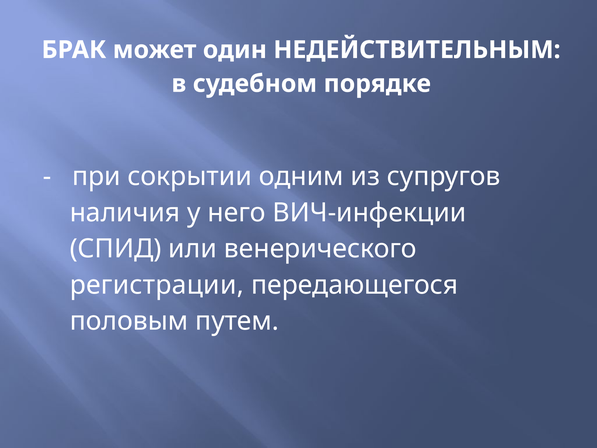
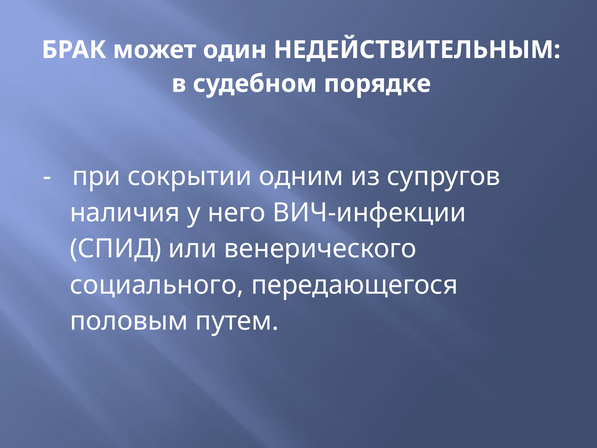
регистрации: регистрации -> социального
